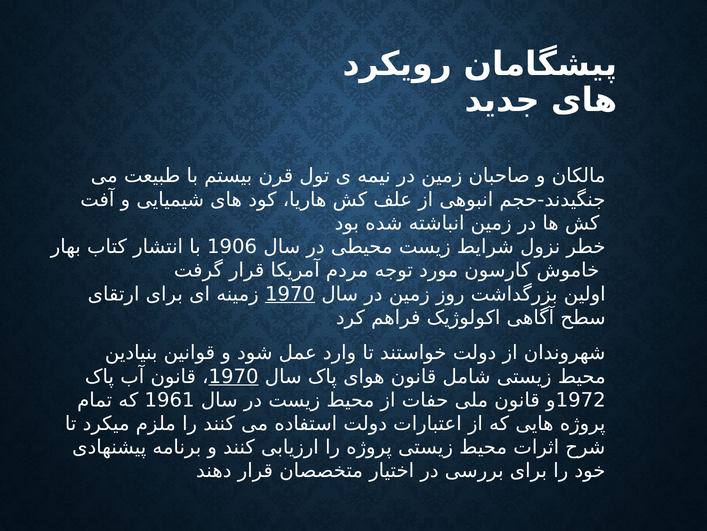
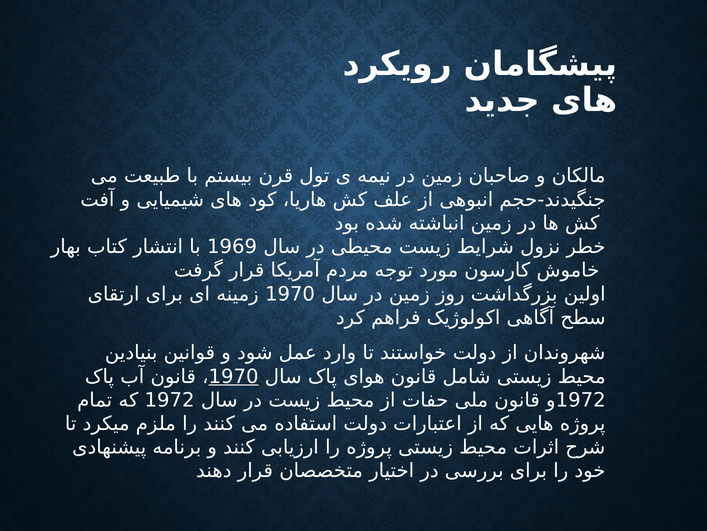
1906: 1906 -> 1969
1970 at (290, 294) underline: present -> none
1961 at (170, 400): 1961 -> 1972
